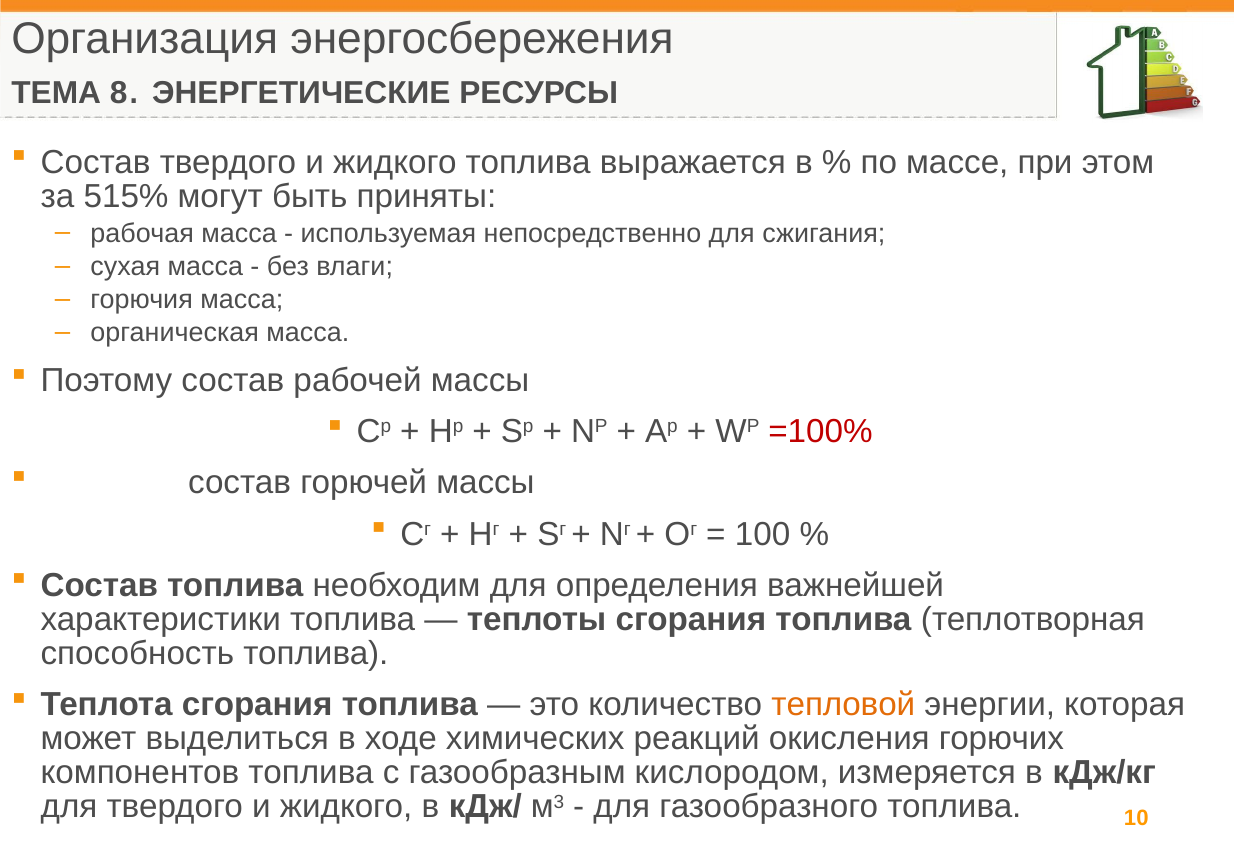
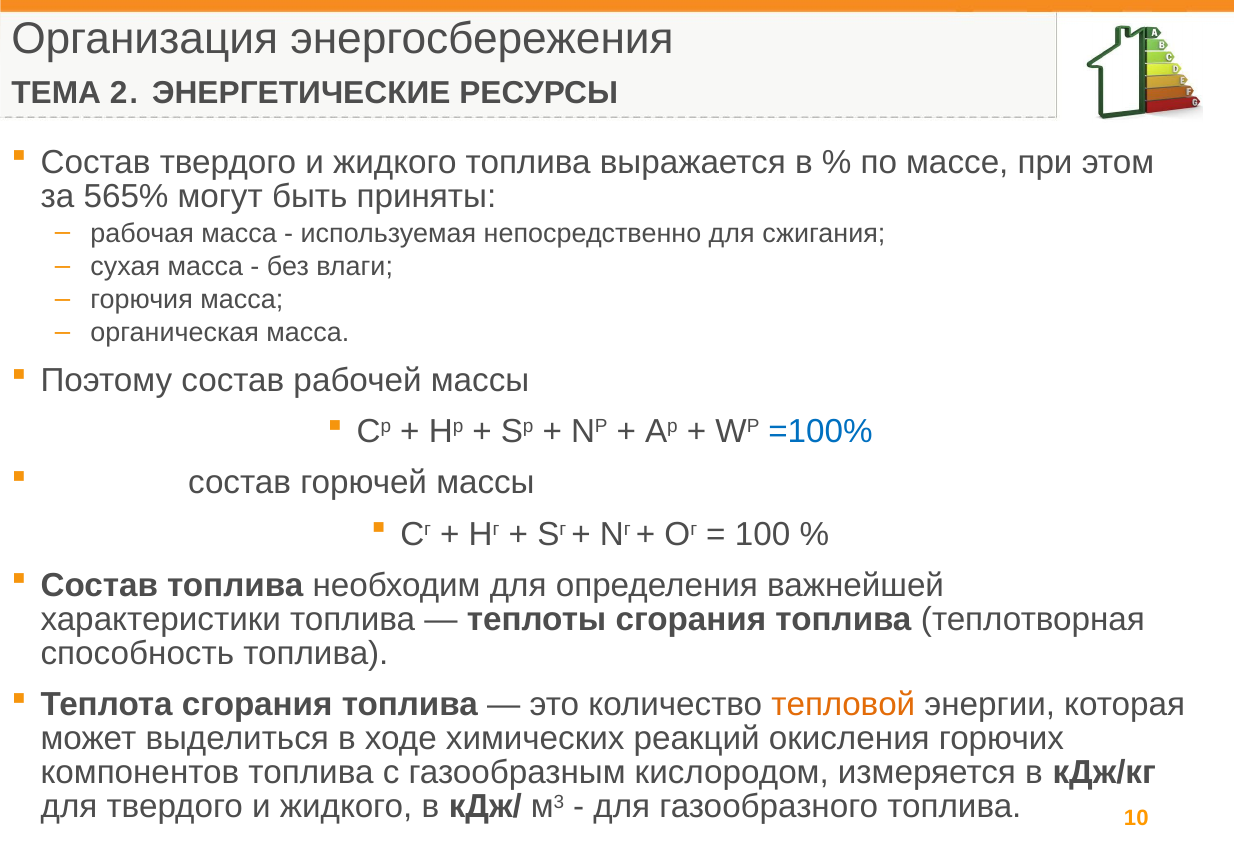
8: 8 -> 2
515%: 515% -> 565%
=100% colour: red -> blue
